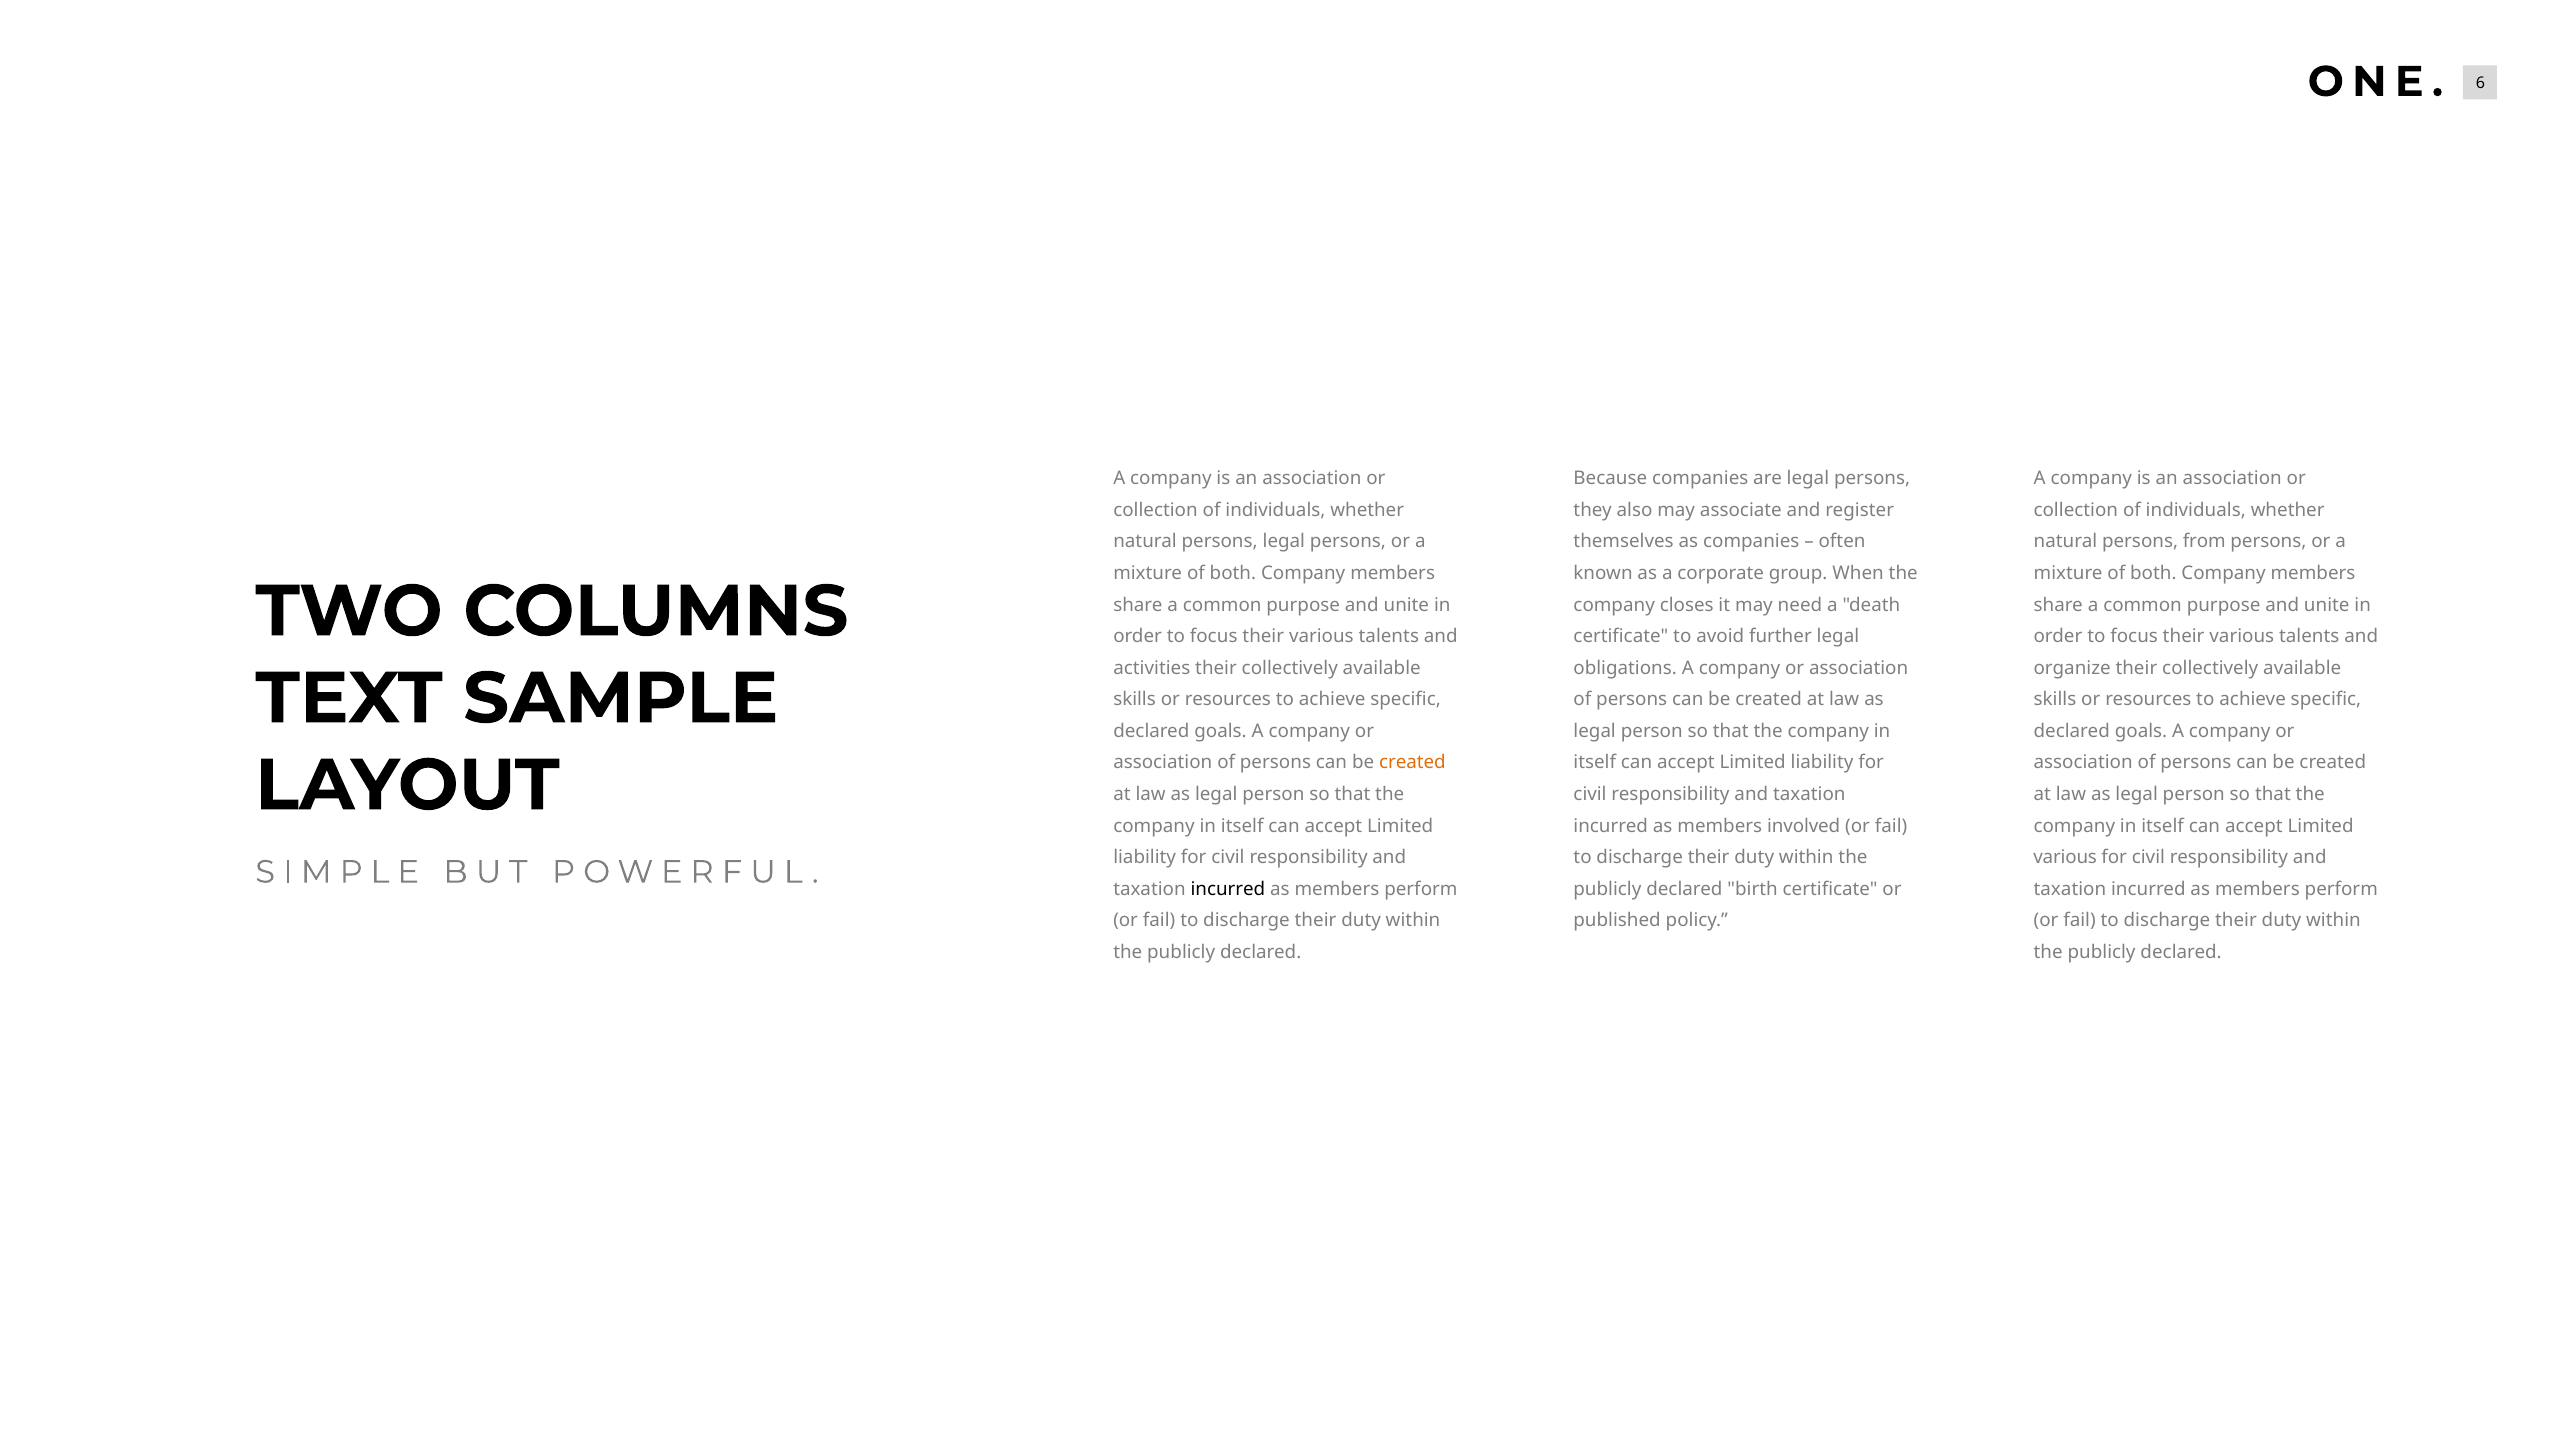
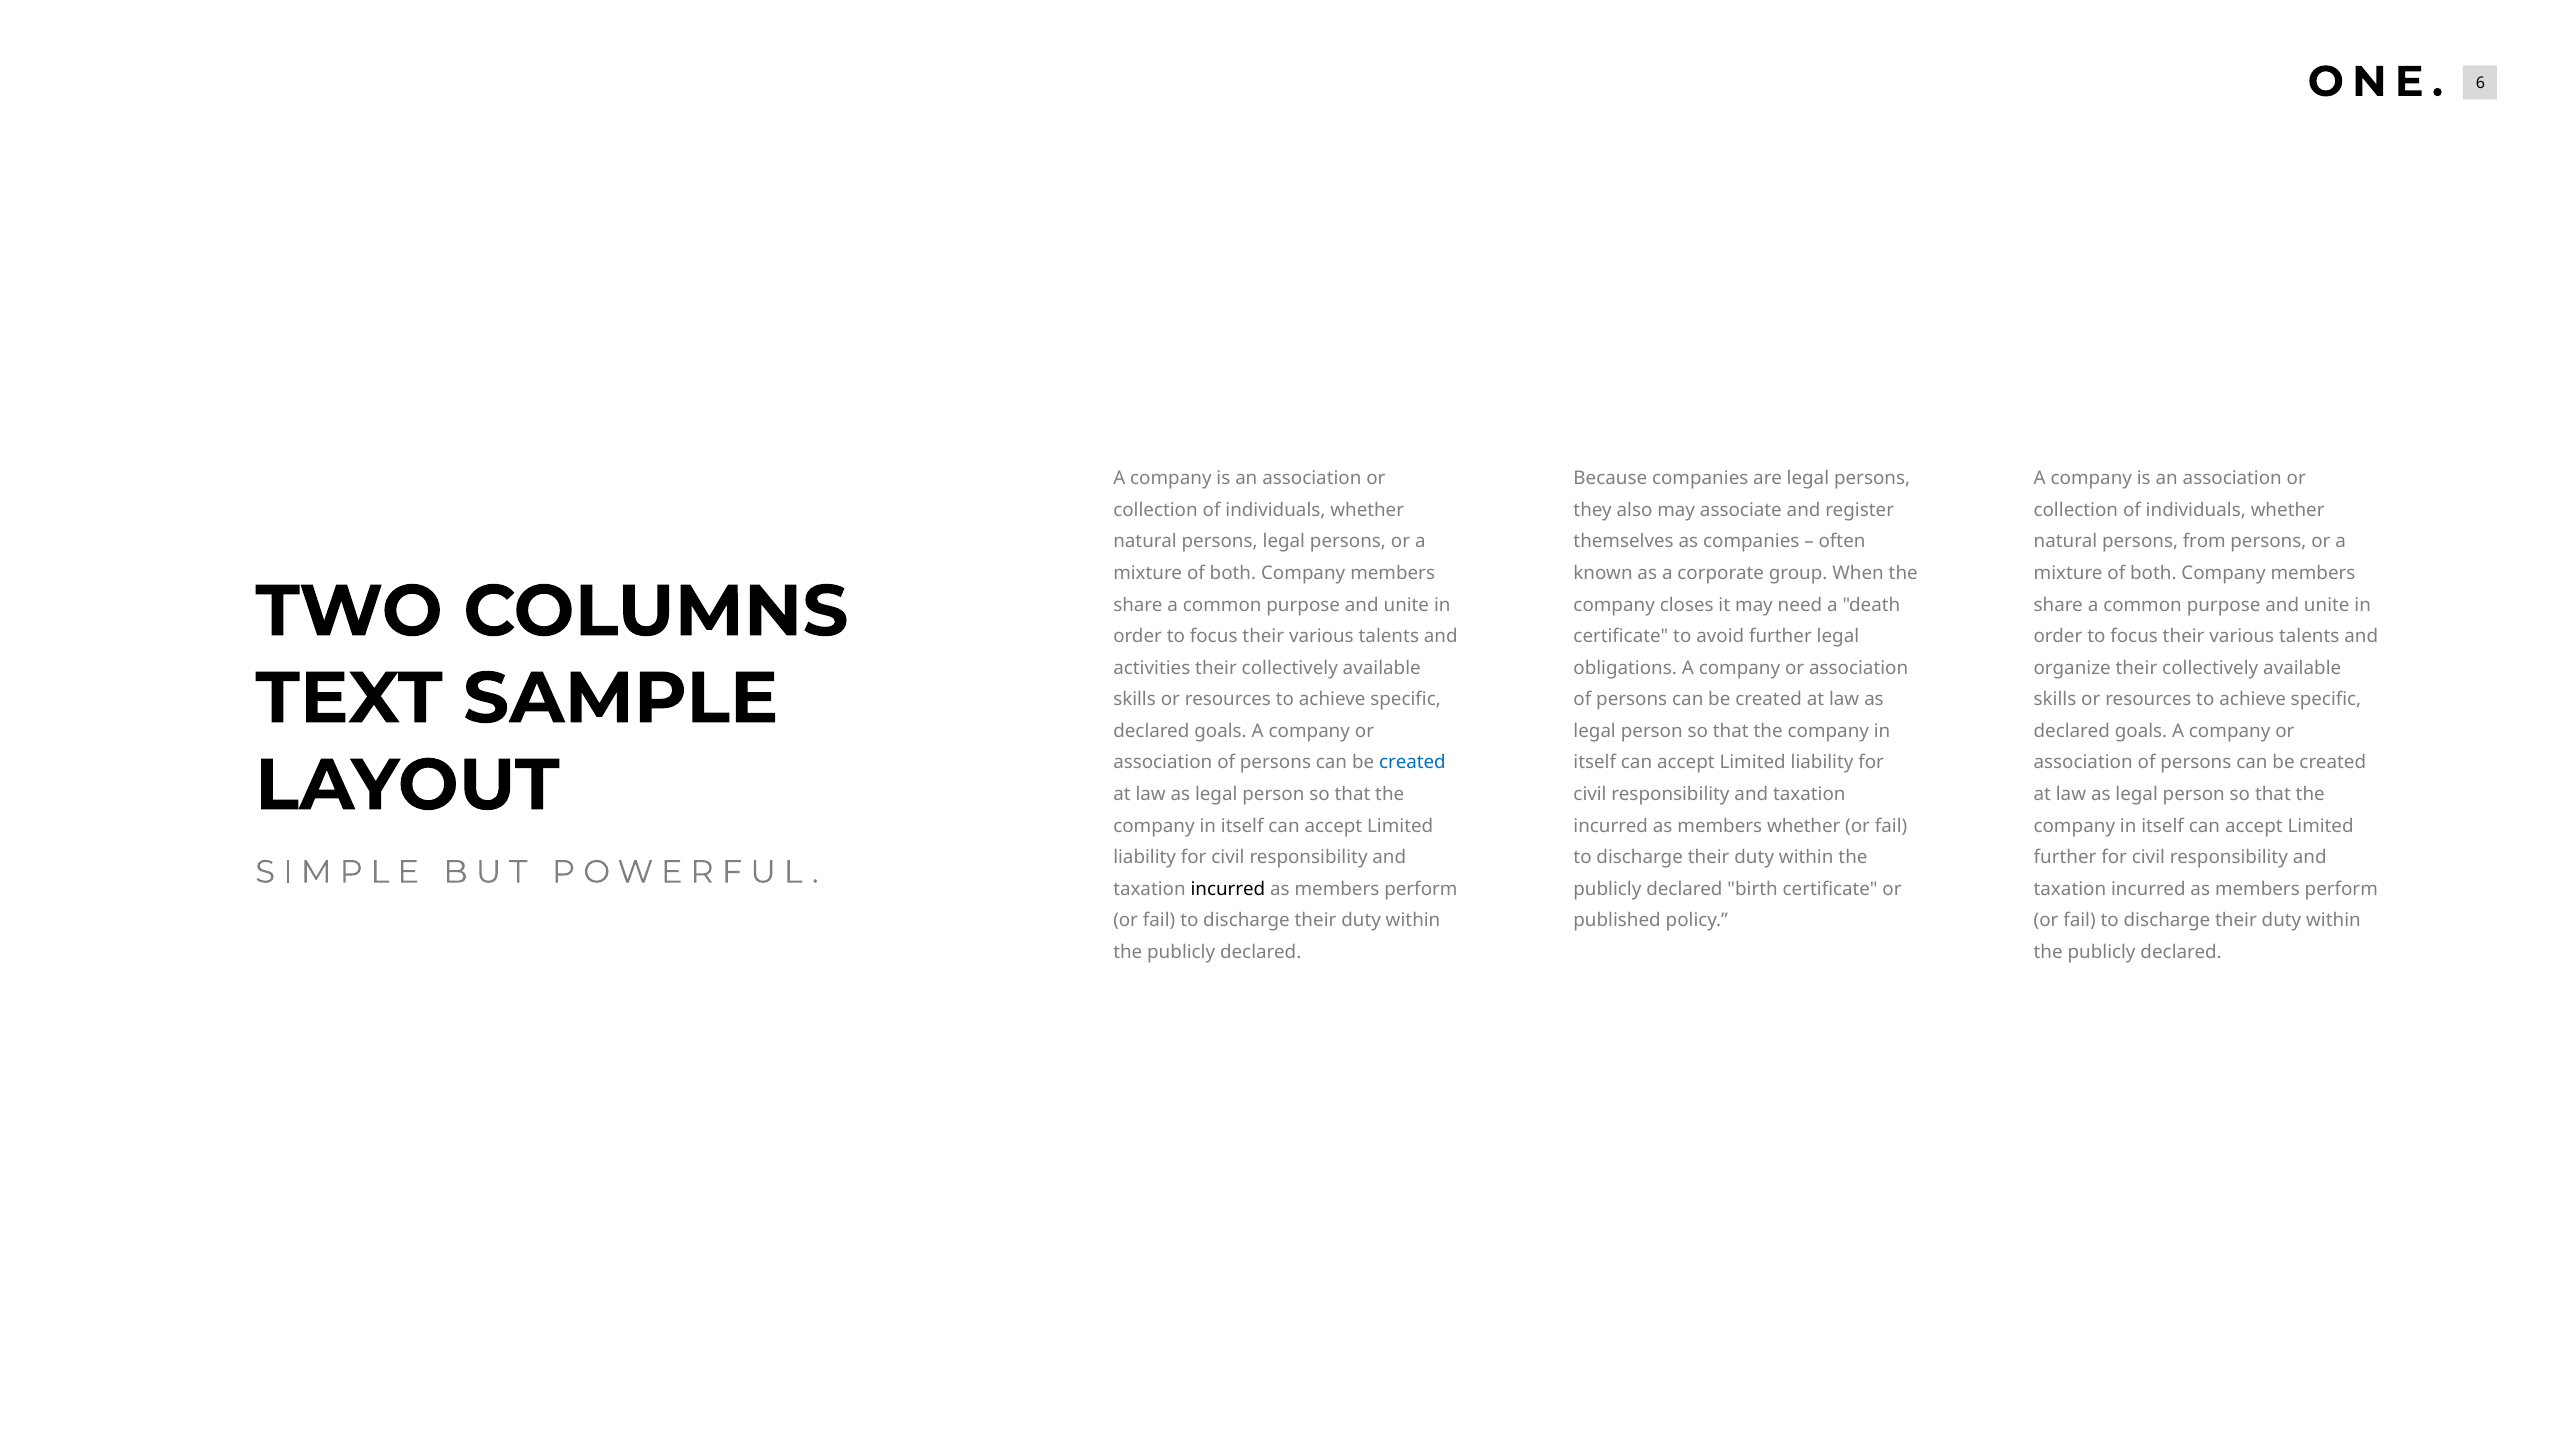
created at (1412, 763) colour: orange -> blue
members involved: involved -> whether
various at (2065, 858): various -> further
